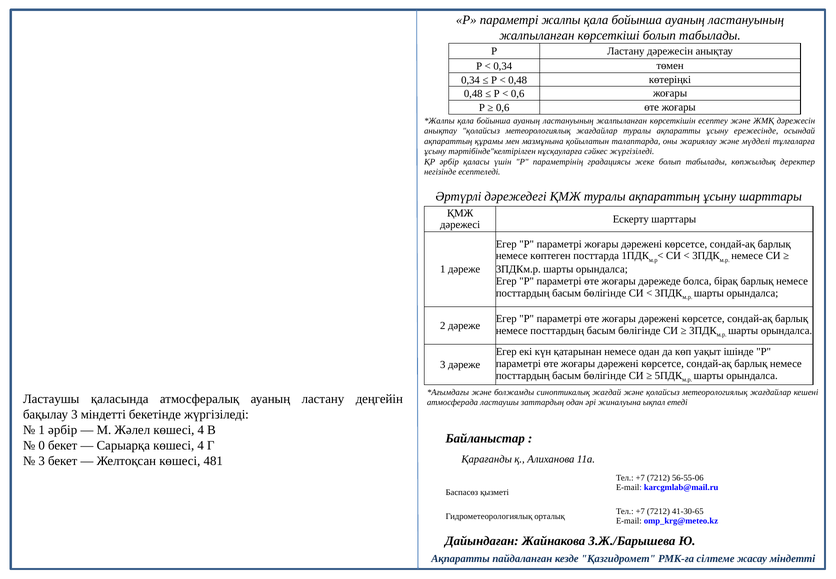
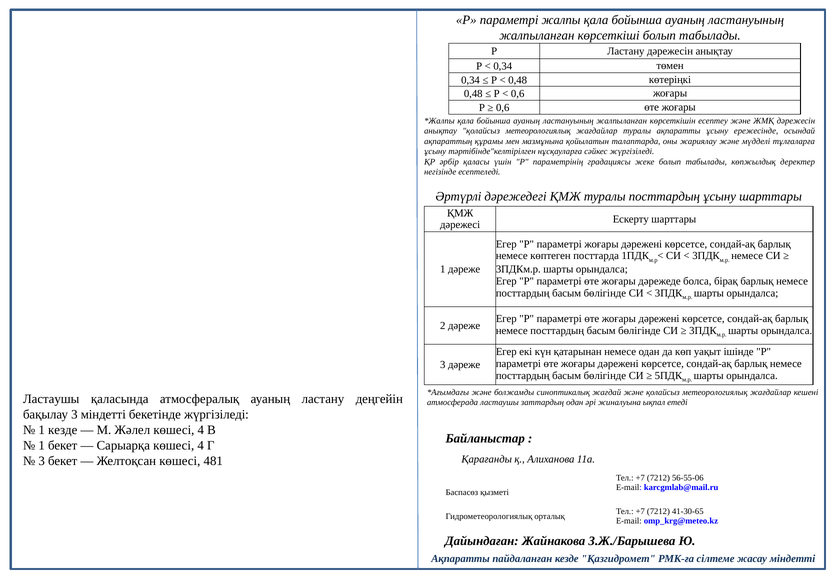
туралы ақпараттың: ақпараттың -> посттардың
1 әрбір: әрбір -> кезде
0 at (42, 445): 0 -> 1
